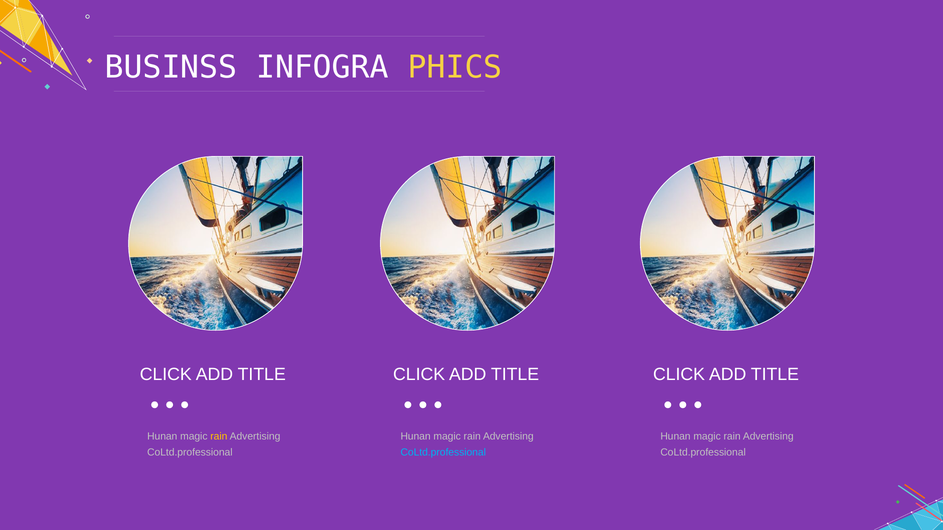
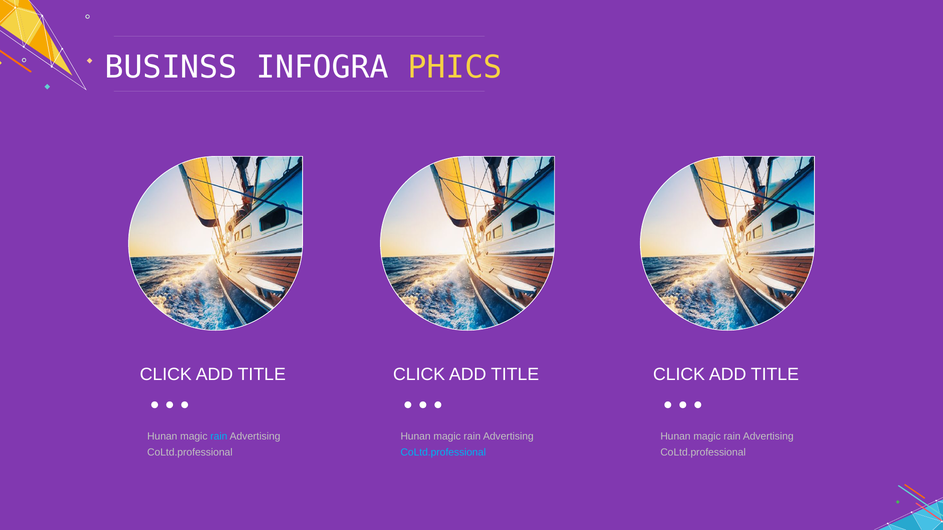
rain at (219, 437) colour: yellow -> light blue
